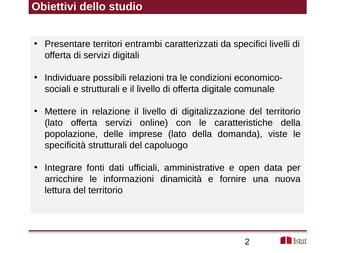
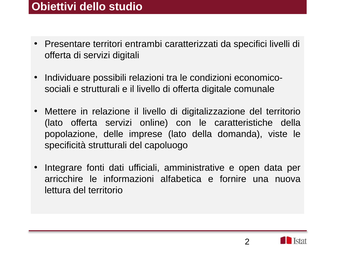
dinamicità: dinamicità -> alfabetica
